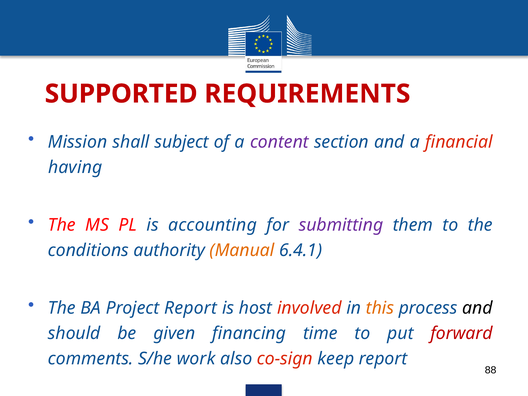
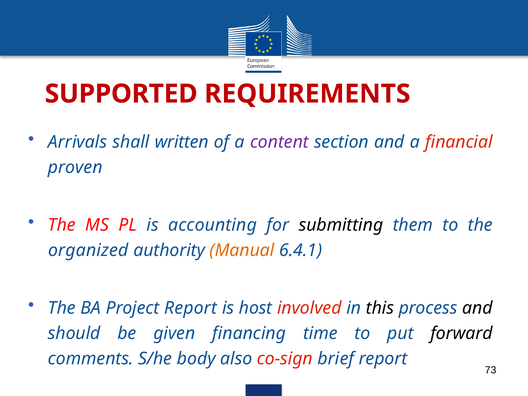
Mission: Mission -> Arrivals
subject: subject -> written
having: having -> proven
submitting colour: purple -> black
conditions: conditions -> organized
this colour: orange -> black
forward colour: red -> black
work: work -> body
keep: keep -> brief
88: 88 -> 73
